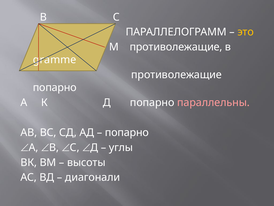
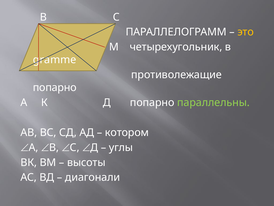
М противолежащие: противолежащие -> четырехугольник
параллельны colour: pink -> light green
попарно at (127, 132): попарно -> котором
